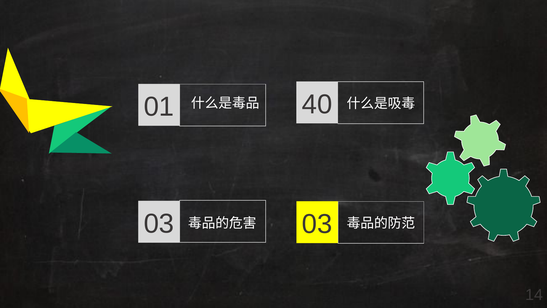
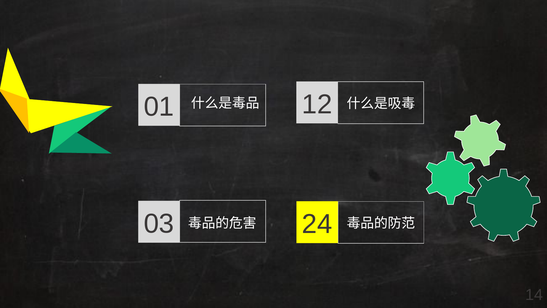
40: 40 -> 12
03 at (317, 224): 03 -> 24
